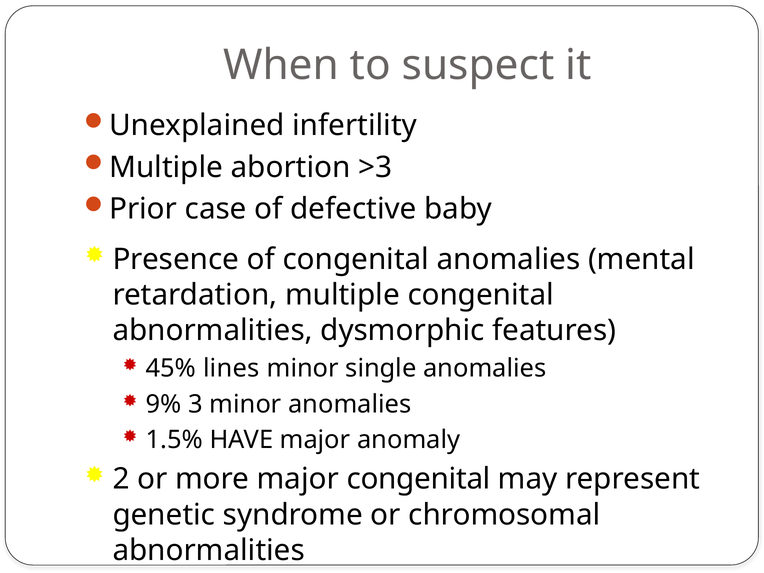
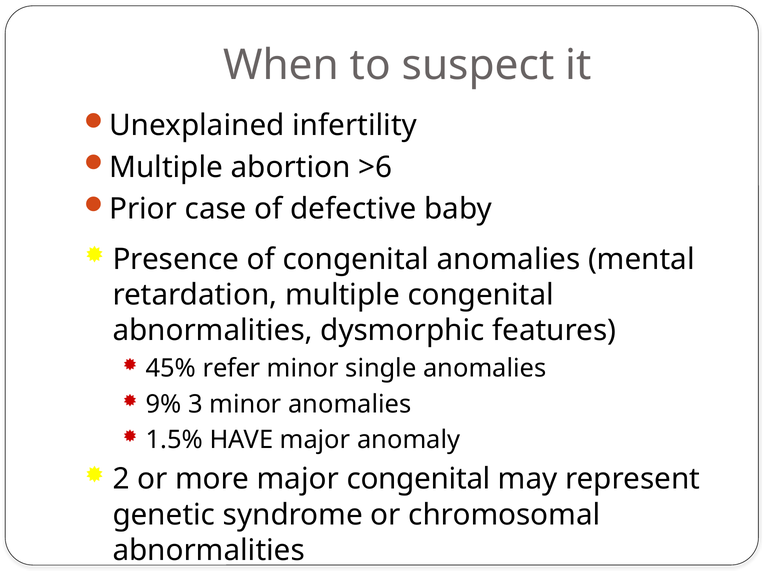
>3: >3 -> >6
lines: lines -> refer
